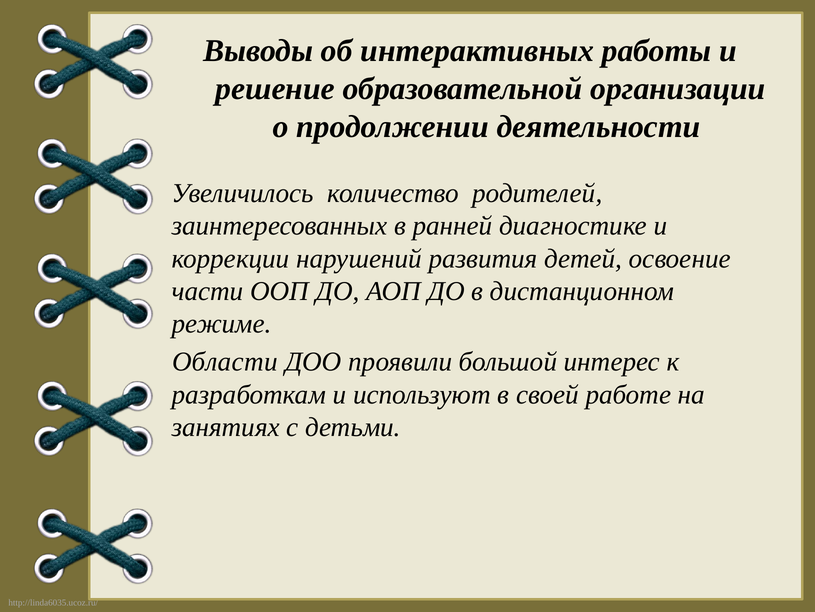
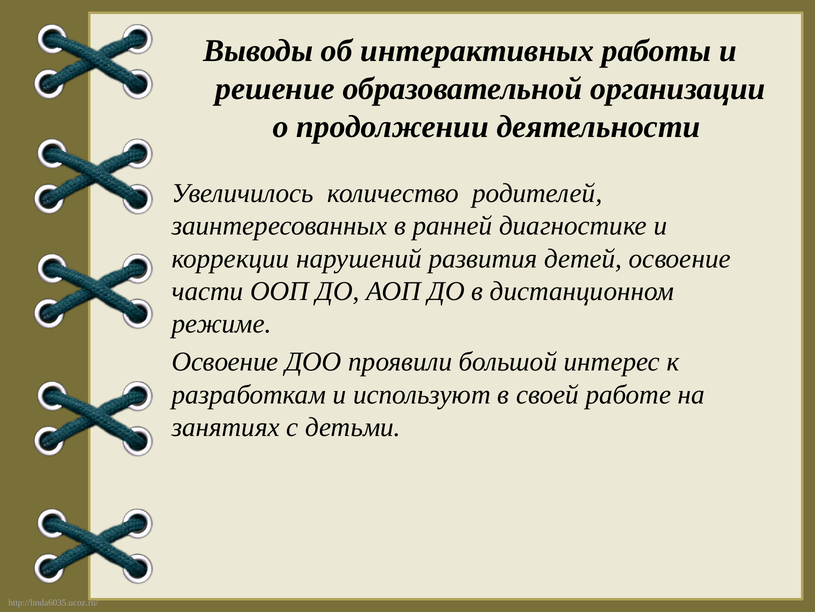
Области at (225, 362): Области -> Освоение
